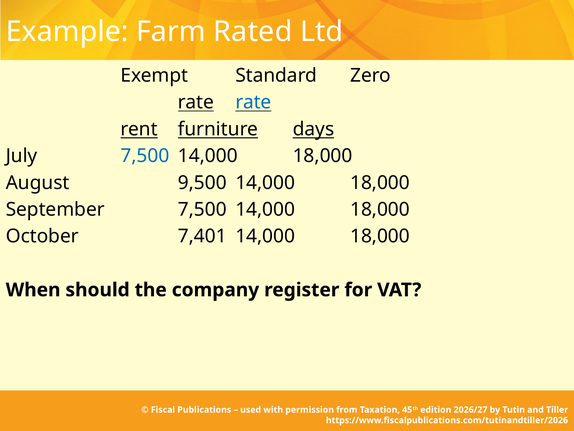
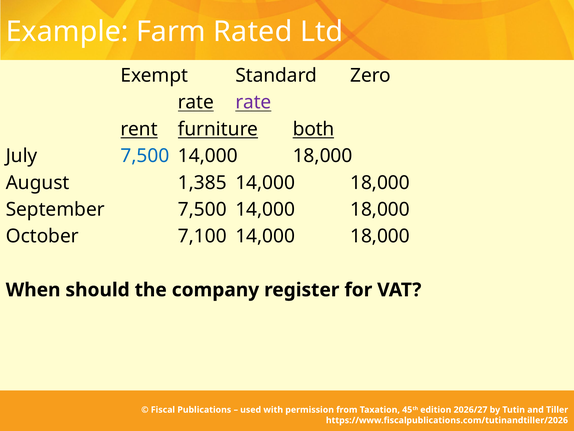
rate at (253, 102) colour: blue -> purple
days: days -> both
9,500: 9,500 -> 1,385
7,401: 7,401 -> 7,100
